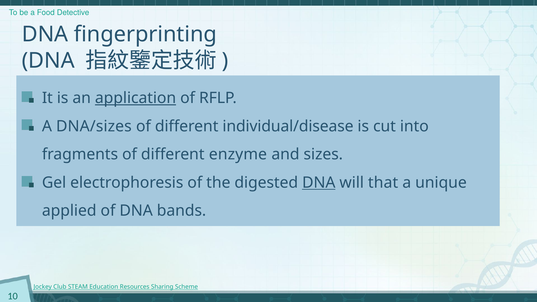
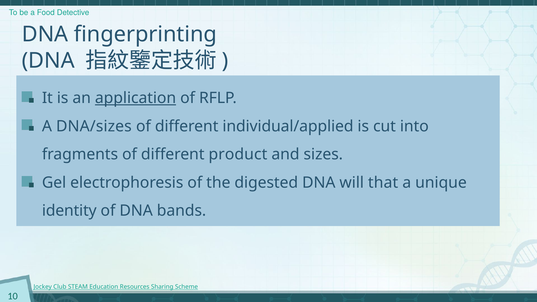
individual/disease: individual/disease -> individual/applied
enzyme: enzyme -> product
DNA at (319, 183) underline: present -> none
applied: applied -> identity
